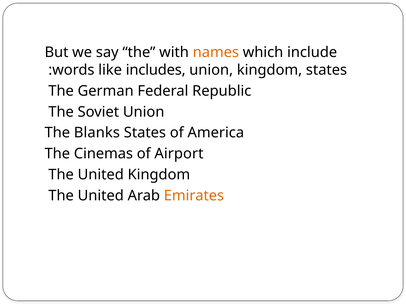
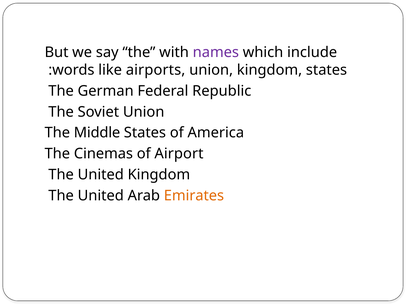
names colour: orange -> purple
includes: includes -> airports
Blanks: Blanks -> Middle
